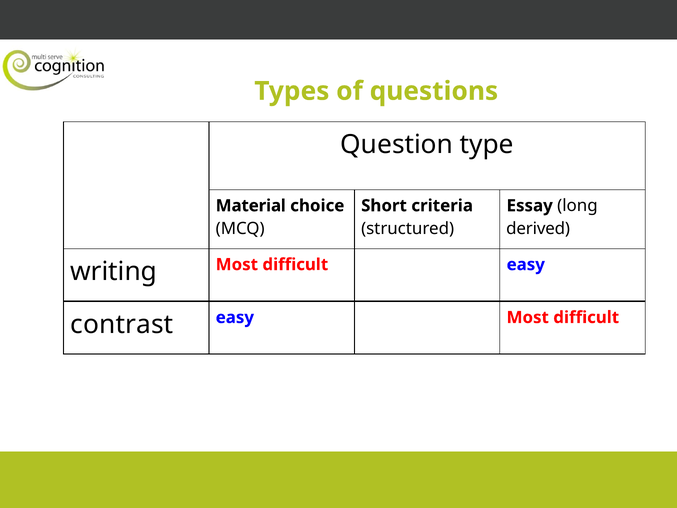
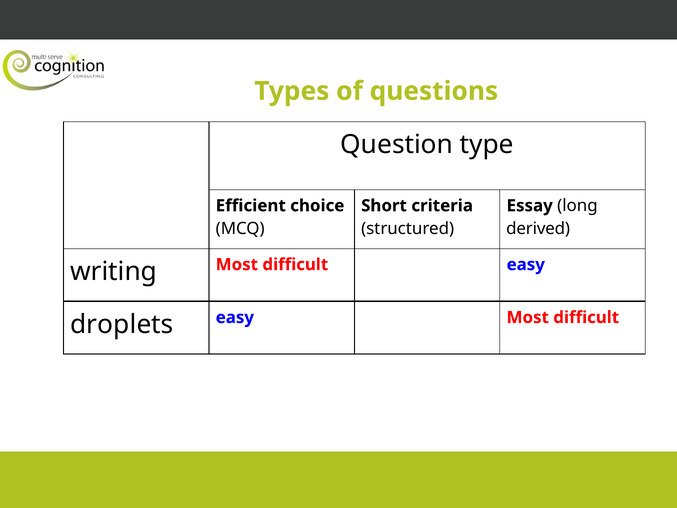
Material: Material -> Efficient
contrast: contrast -> droplets
